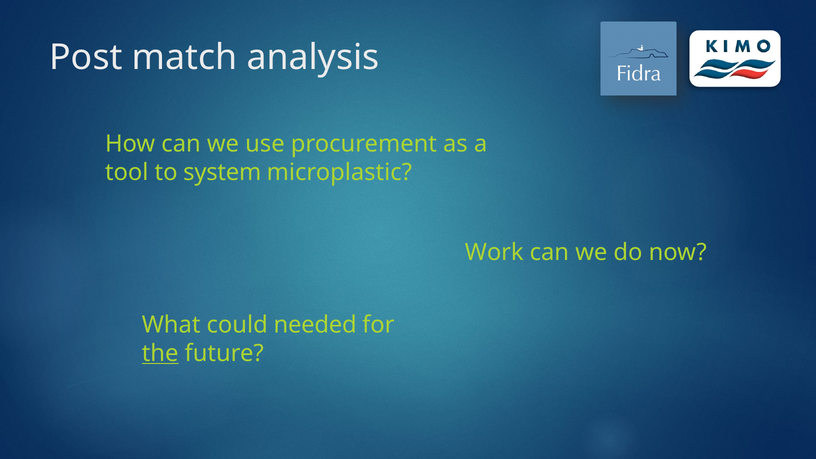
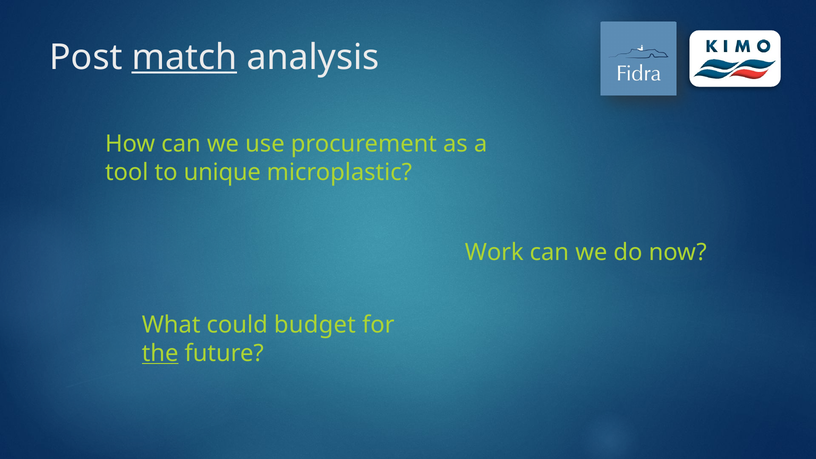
match underline: none -> present
system: system -> unique
needed: needed -> budget
